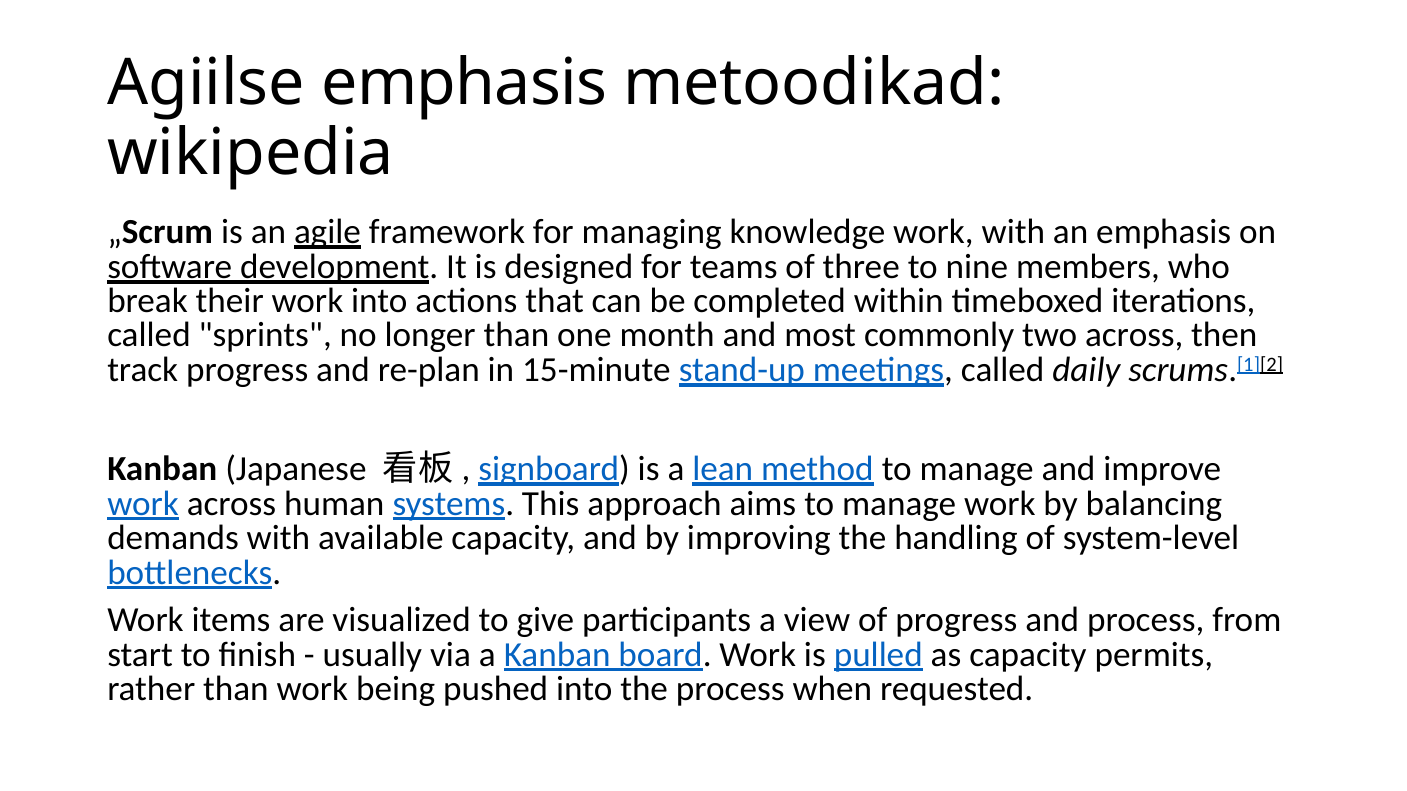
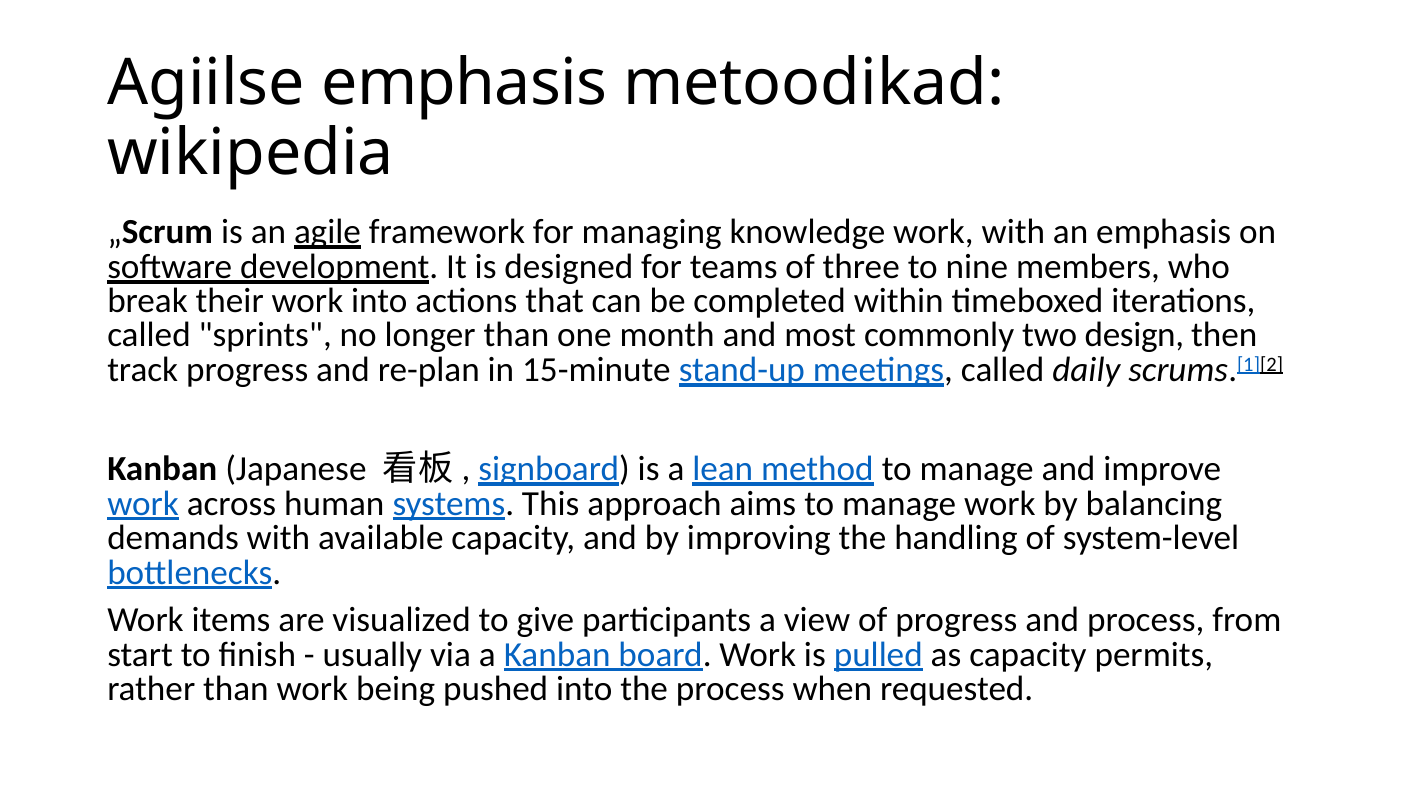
two across: across -> design
